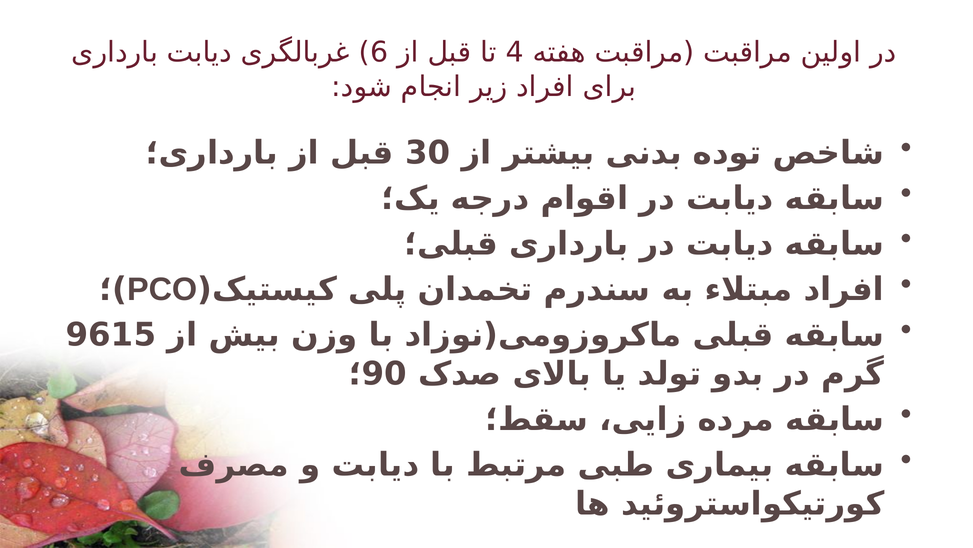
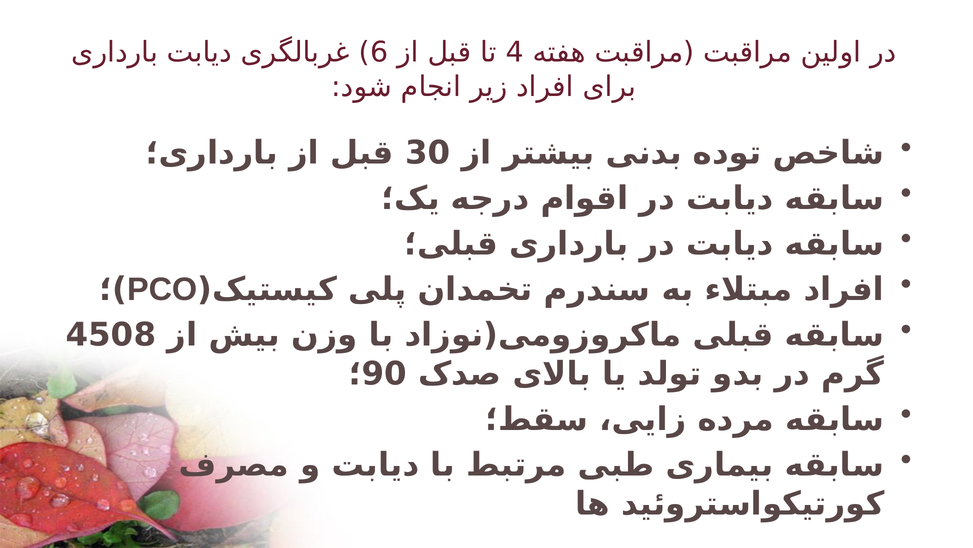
9615: 9615 -> 4508
